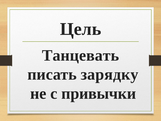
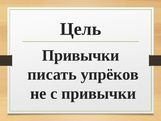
Танцевать at (80, 55): Танцевать -> Привычки
зарядку: зарядку -> упрёков
